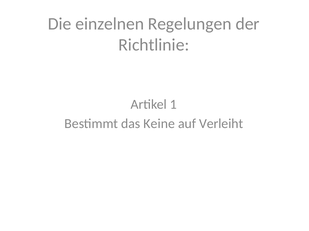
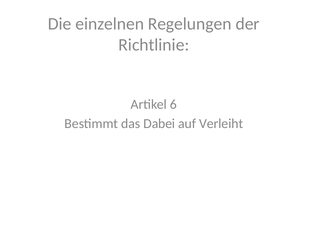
1: 1 -> 6
Keine: Keine -> Dabei
